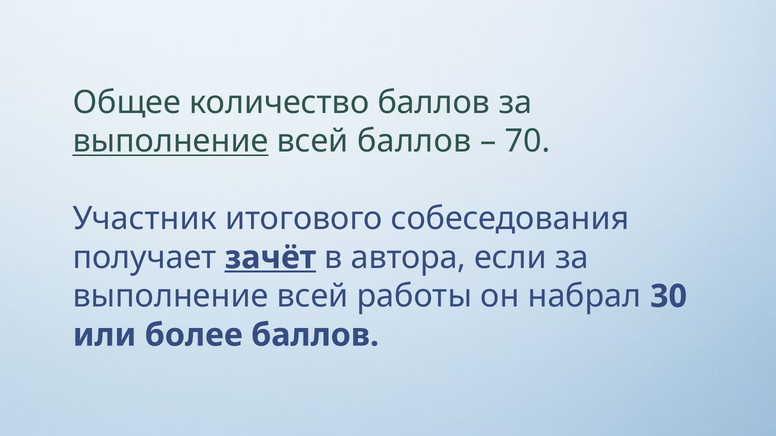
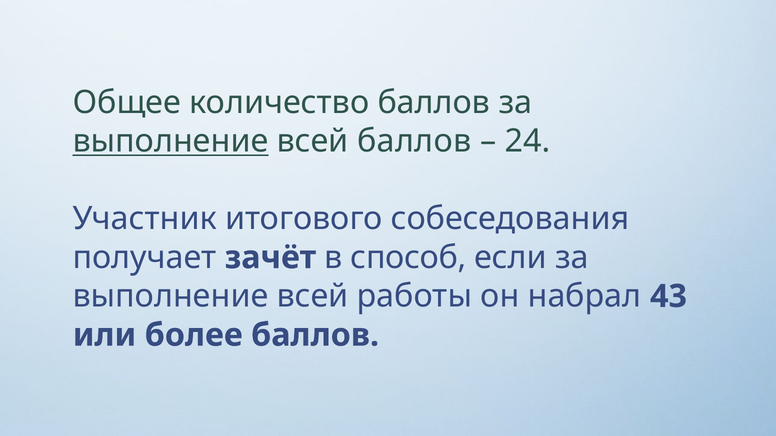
70: 70 -> 24
зачёт underline: present -> none
автора: автора -> способ
30: 30 -> 43
